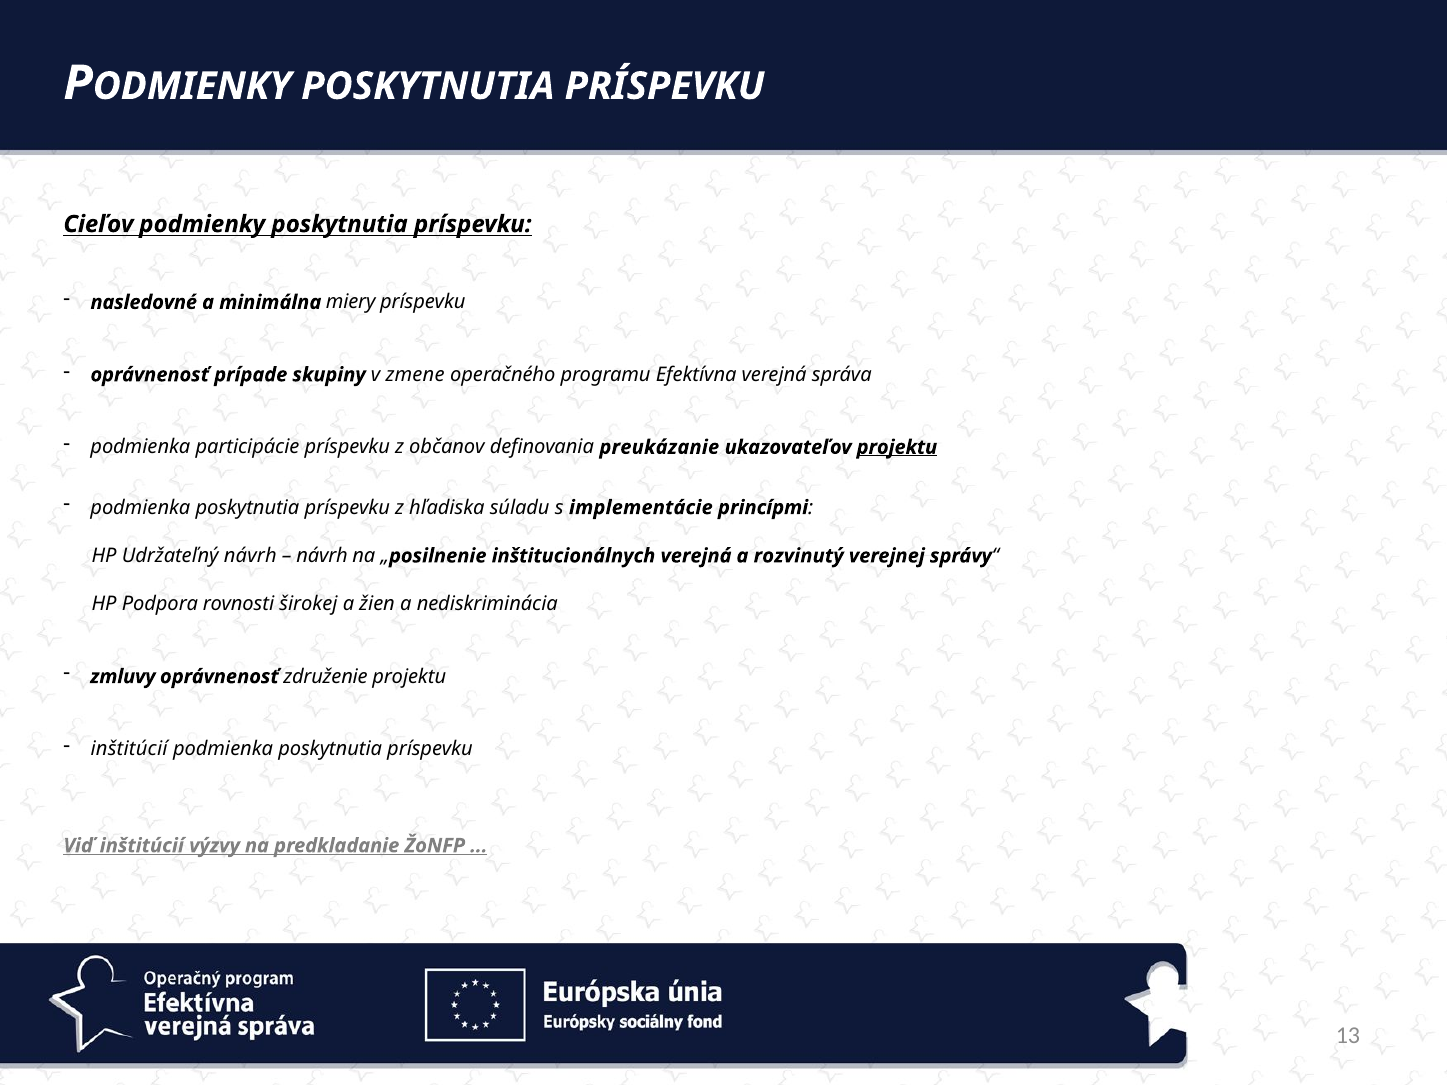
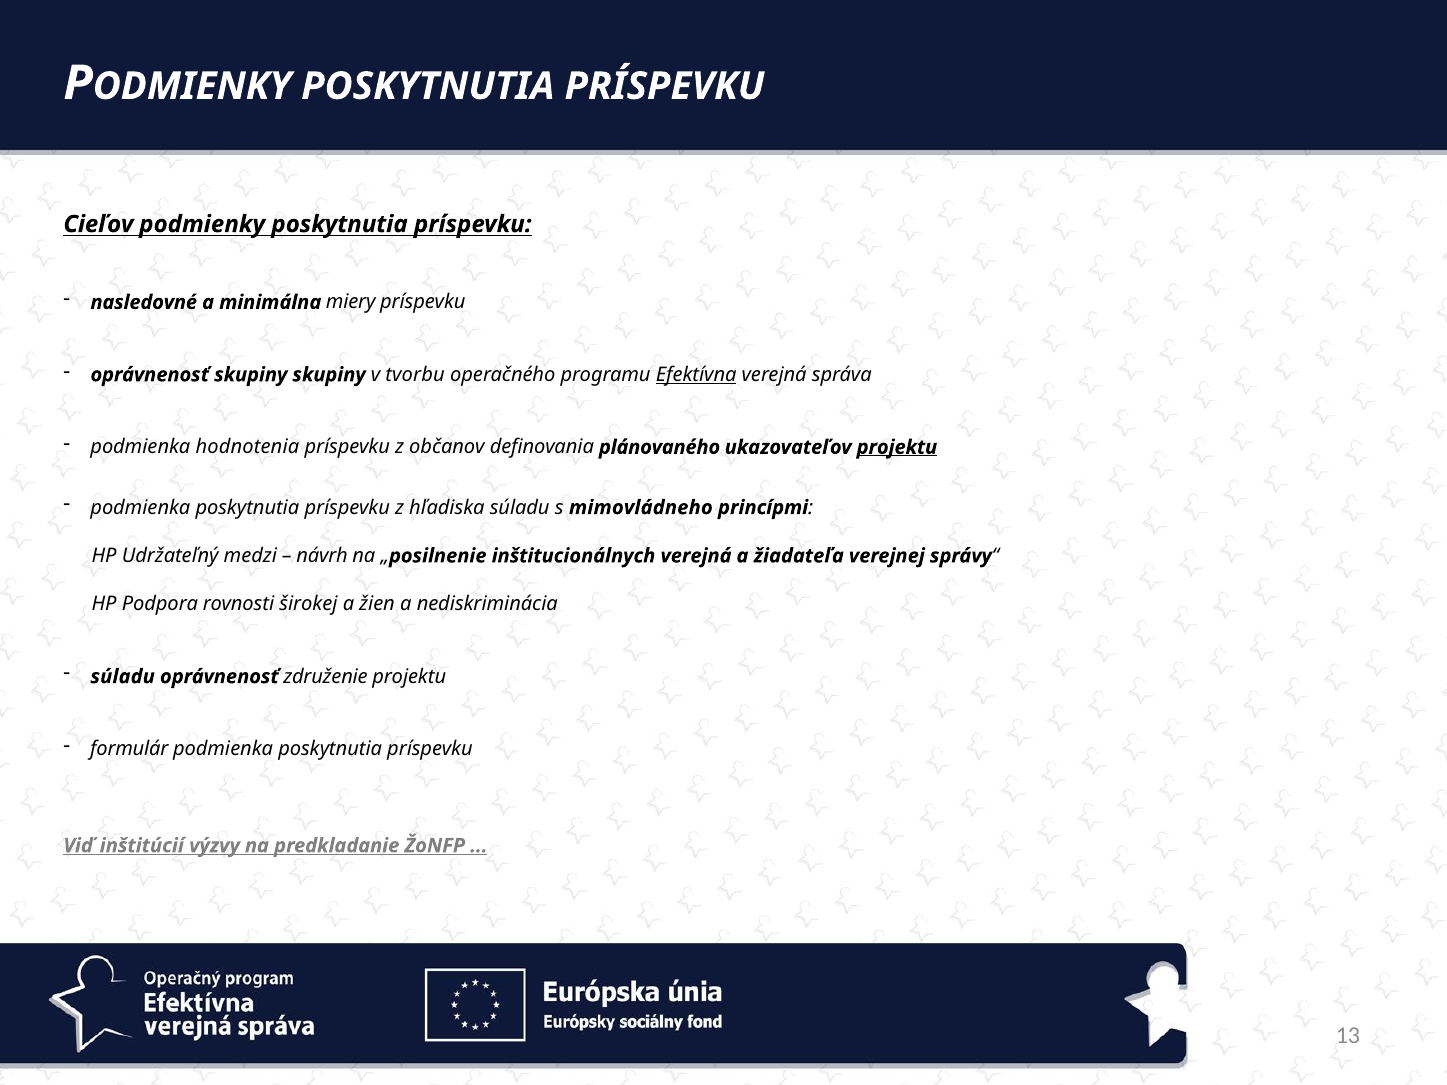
oprávnenosť prípade: prípade -> skupiny
zmene: zmene -> tvorbu
Efektívna underline: none -> present
participácie: participácie -> hodnotenia
preukázanie: preukázanie -> plánovaného
implementácie: implementácie -> mimovládneho
Udržateľný návrh: návrh -> medzi
rozvinutý: rozvinutý -> žiadateľa
zmluvy at (123, 677): zmluvy -> súladu
inštitúcií at (129, 749): inštitúcií -> formulár
